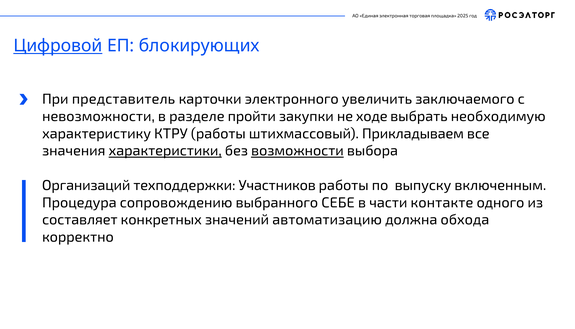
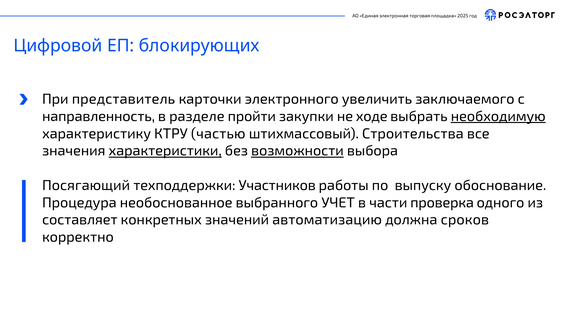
Цифровой underline: present -> none
невозможности: невозможности -> направленность
необходимую underline: none -> present
КТРУ работы: работы -> частью
Прикладываем: Прикладываем -> Строительства
Организаций: Организаций -> Посягающий
включенным: включенным -> обоснование
сопровождению: сопровождению -> необоснованное
СЕБЕ: СЕБЕ -> УЧЕТ
контакте: контакте -> проверка
обхода: обхода -> сроков
